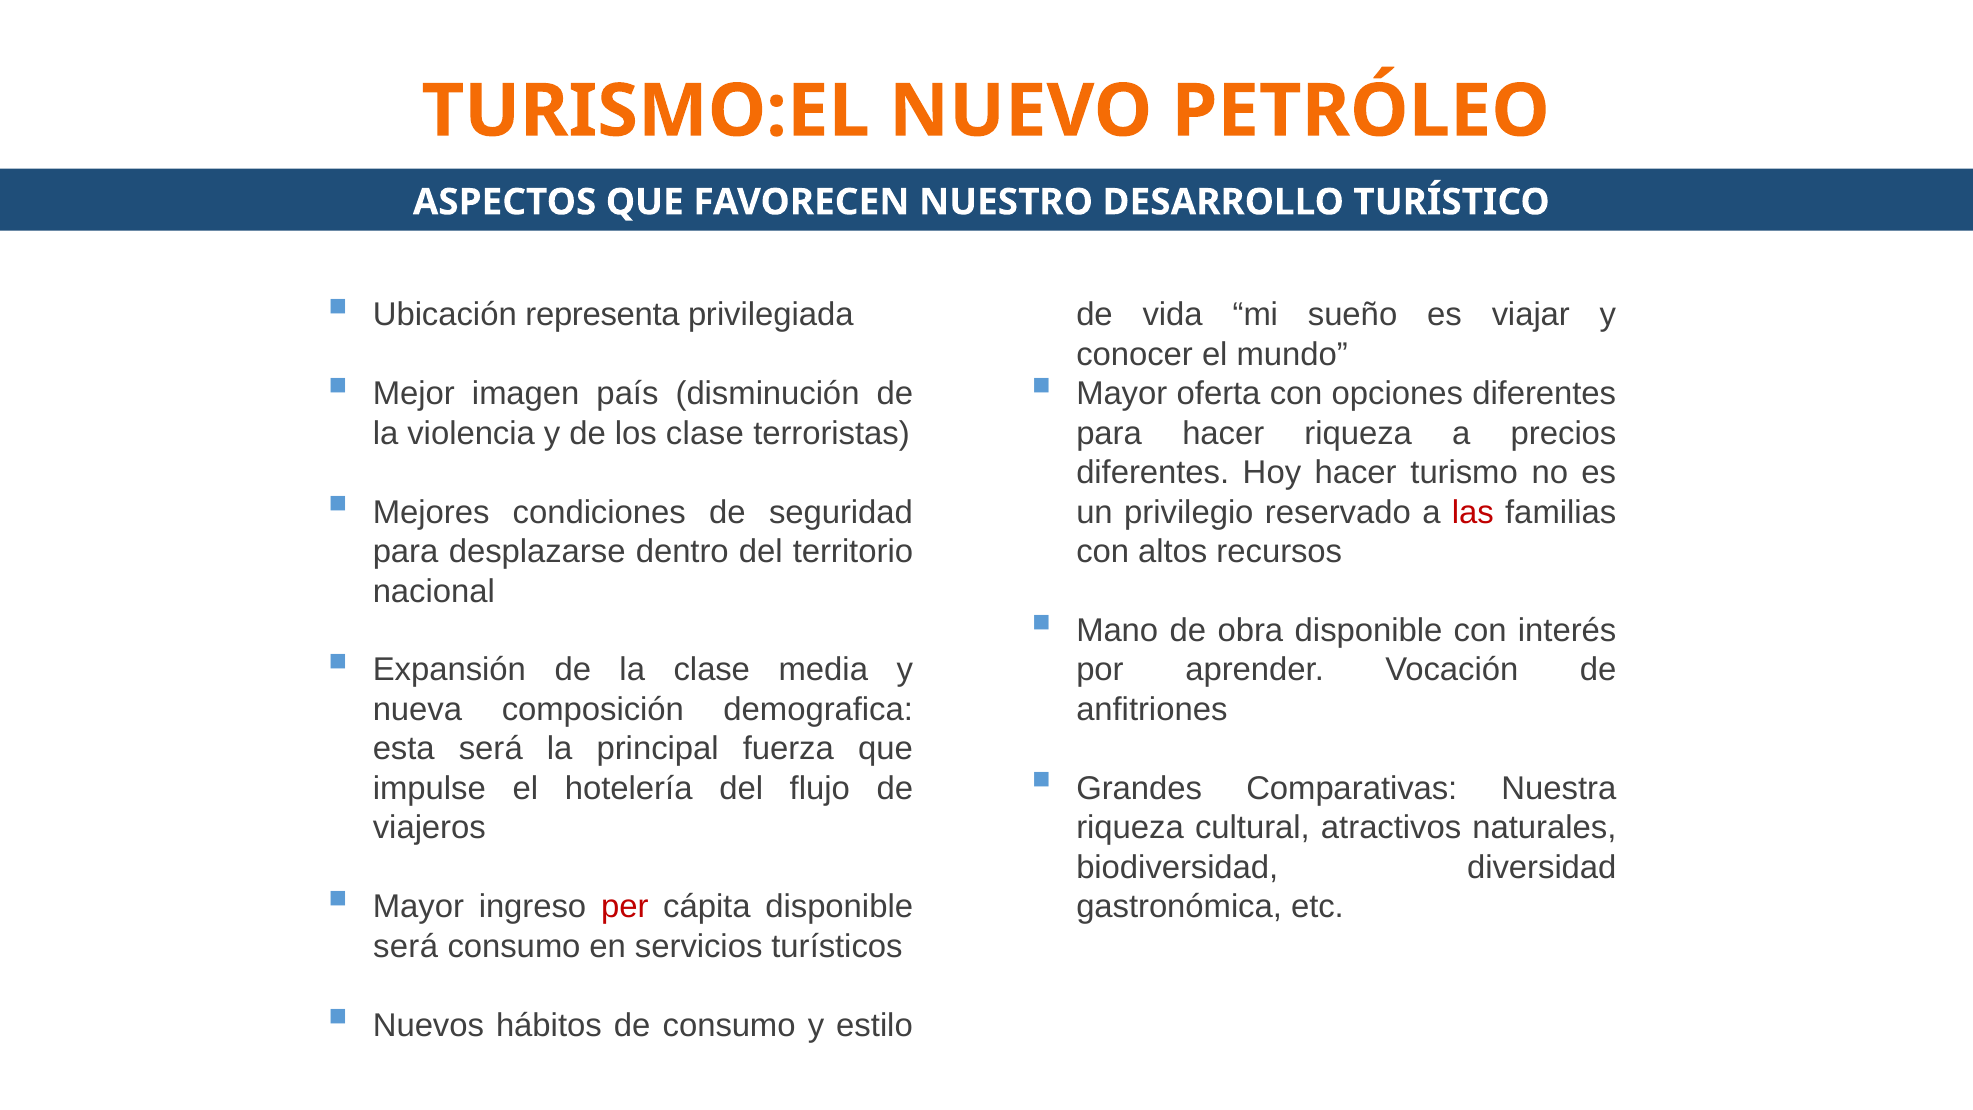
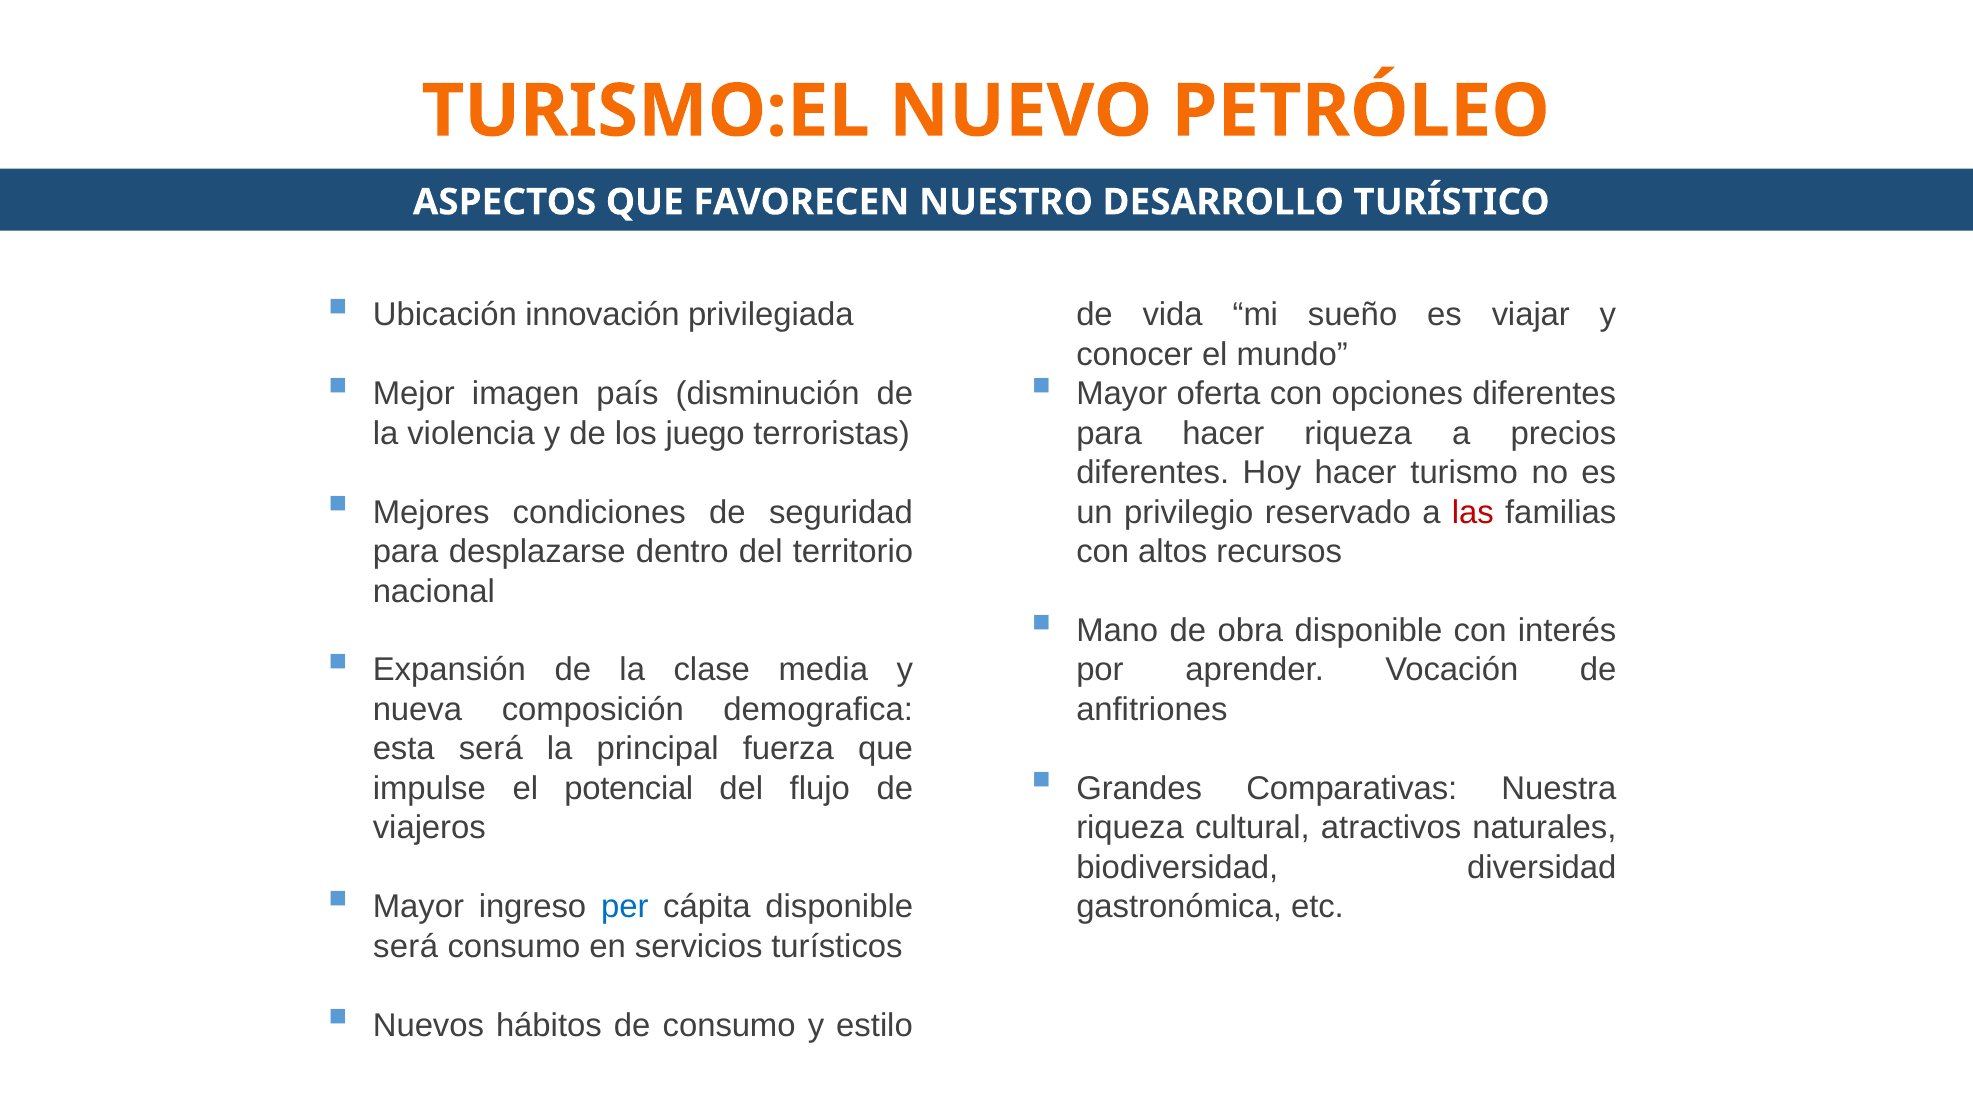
representa: representa -> innovación
los clase: clase -> juego
hotelería: hotelería -> potencial
per colour: red -> blue
